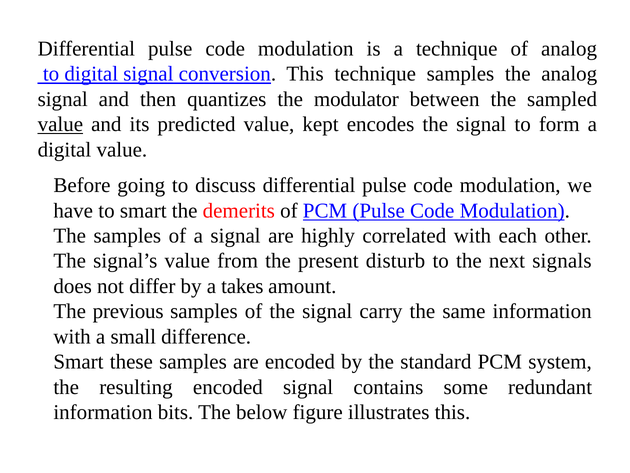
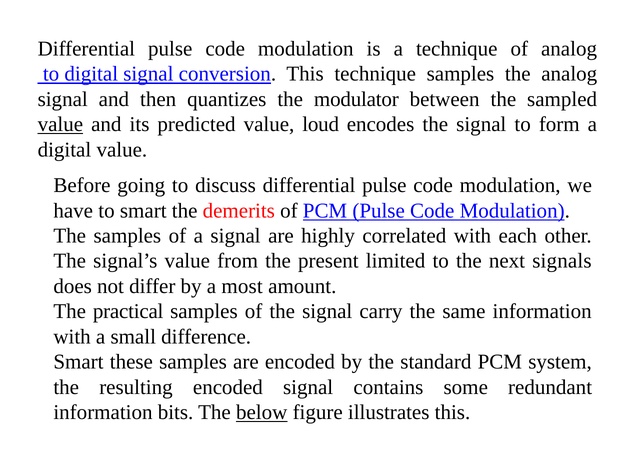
kept: kept -> loud
disturb: disturb -> limited
takes: takes -> most
previous: previous -> practical
below underline: none -> present
